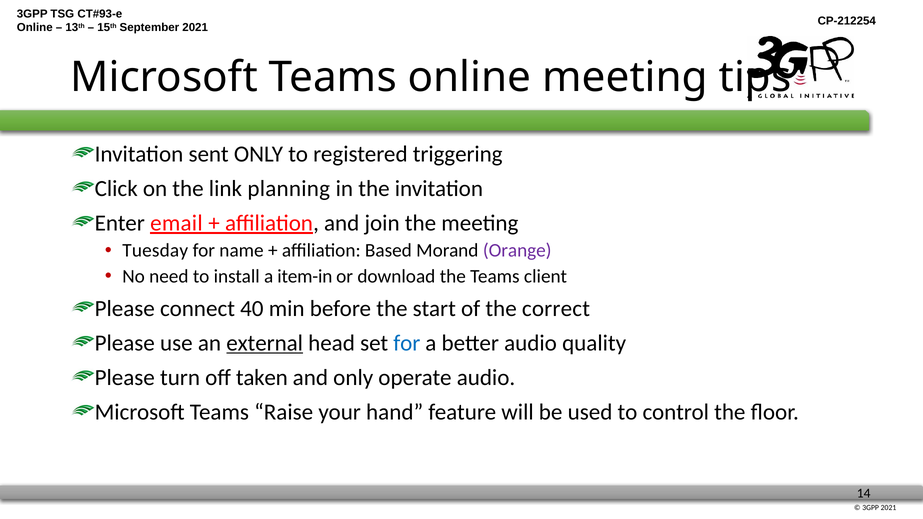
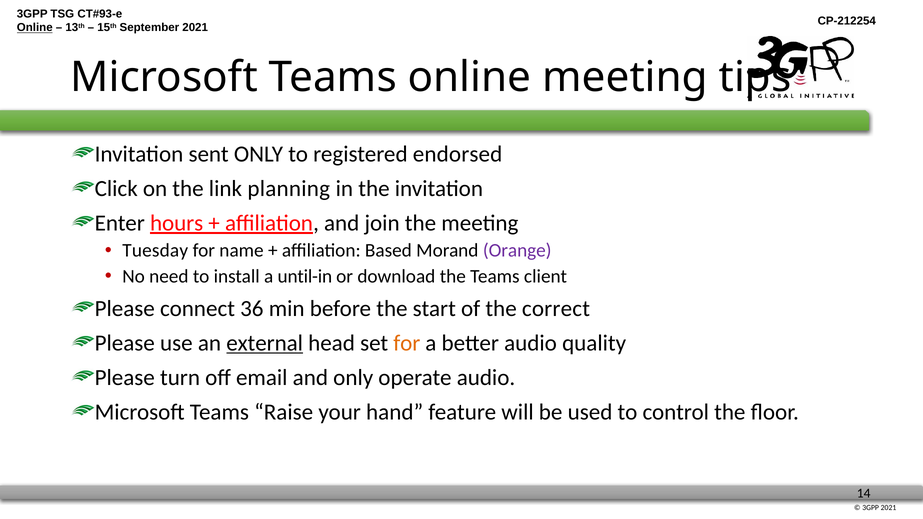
Online at (35, 28) underline: none -> present
triggering: triggering -> endorsed
email: email -> hours
item-in: item-in -> until-in
40: 40 -> 36
for at (407, 343) colour: blue -> orange
taken: taken -> email
